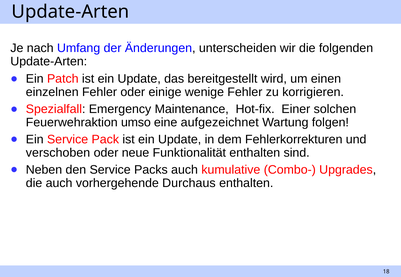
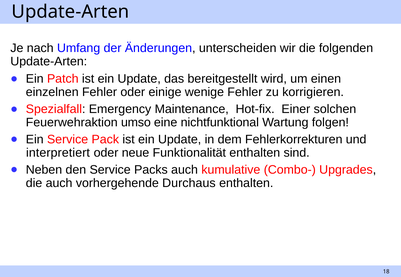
aufgezeichnet: aufgezeichnet -> nichtfunktional
verschoben: verschoben -> interpretiert
